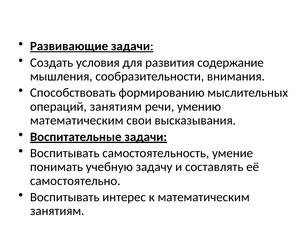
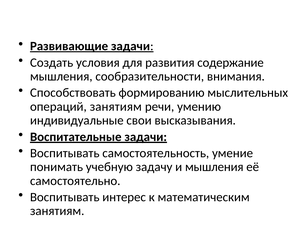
математическим at (77, 120): математическим -> индивидуальные
и составлять: составлять -> мышления
